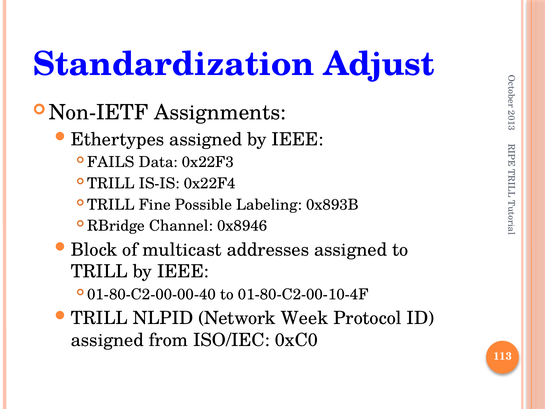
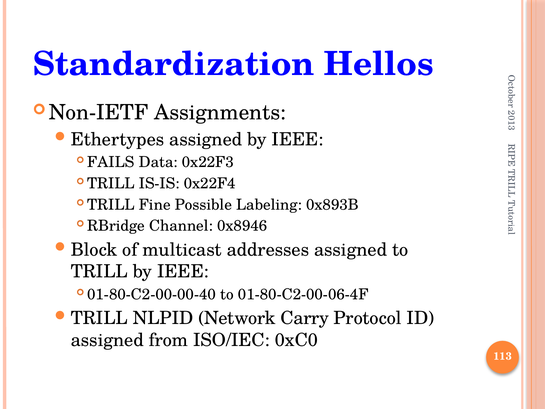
Adjust: Adjust -> Hellos
01-80-C2-00-10-4F: 01-80-C2-00-10-4F -> 01-80-C2-00-06-4F
Week: Week -> Carry
